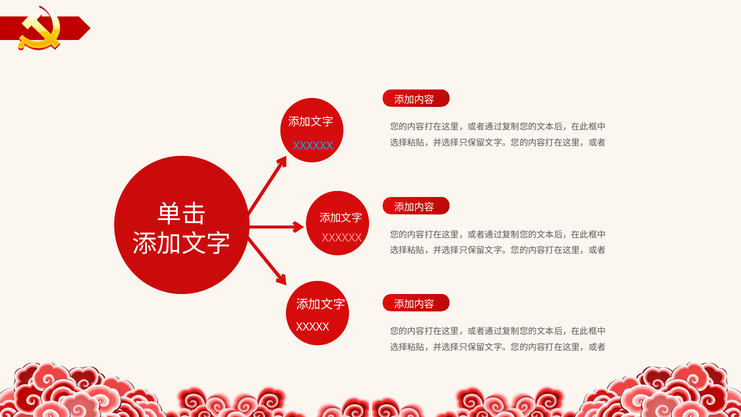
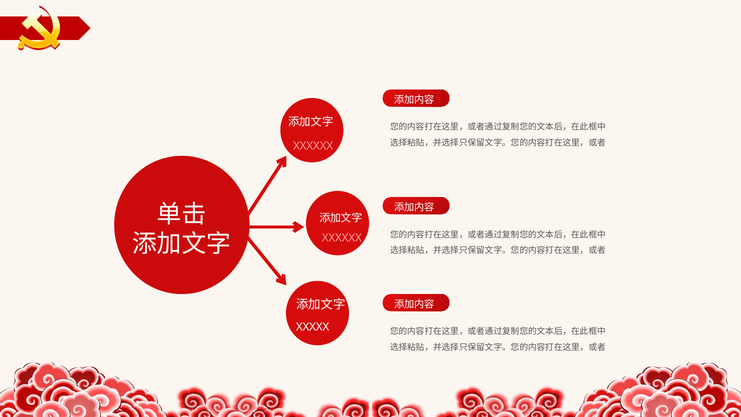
XXXXXX at (313, 146) colour: light blue -> pink
